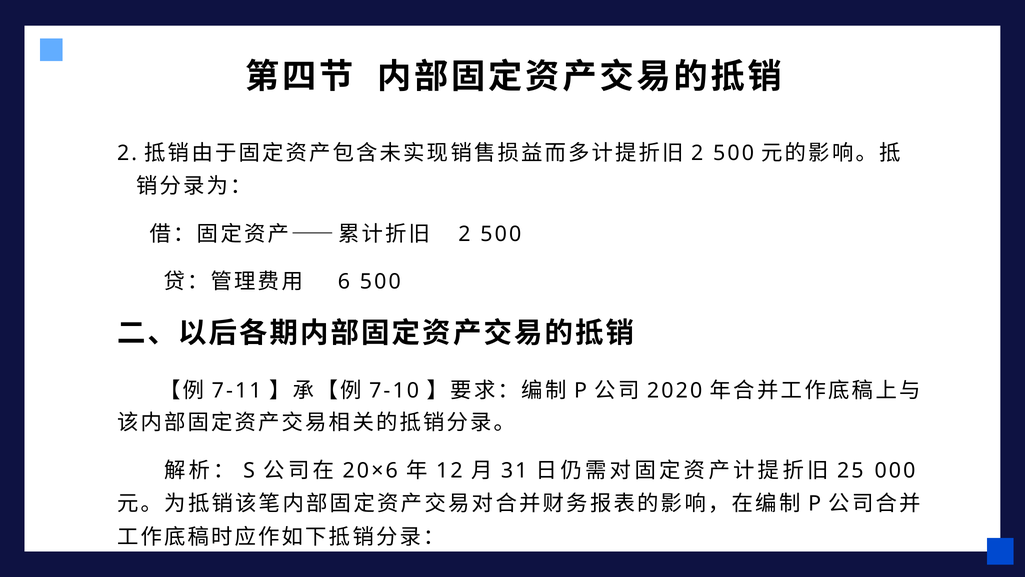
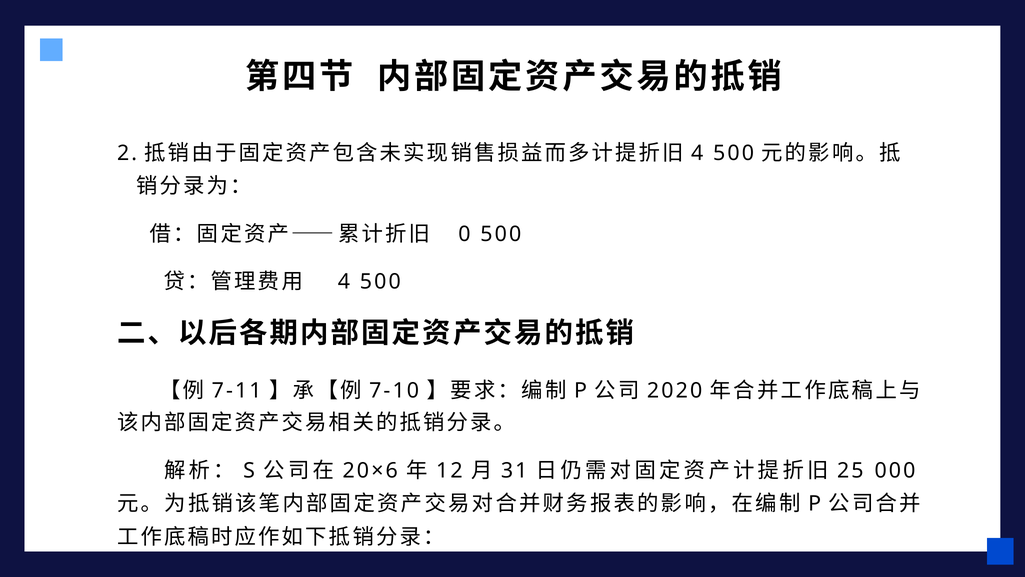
2 at (697, 153): 2 -> 4
2 at (464, 234): 2 -> 0
6 at (344, 281): 6 -> 4
